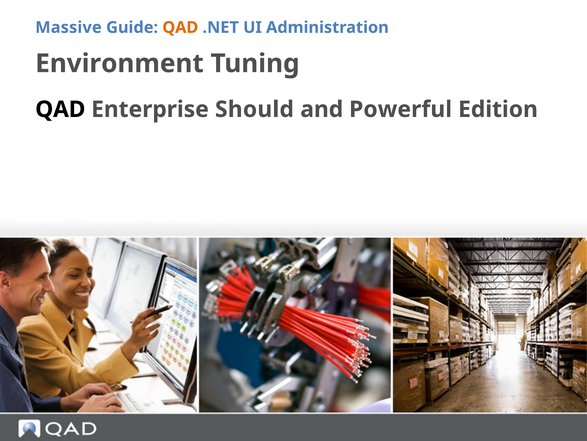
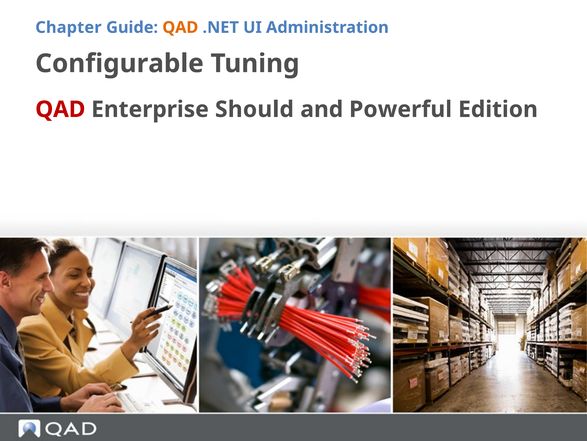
Massive: Massive -> Chapter
Environment: Environment -> Configurable
QAD at (60, 109) colour: black -> red
